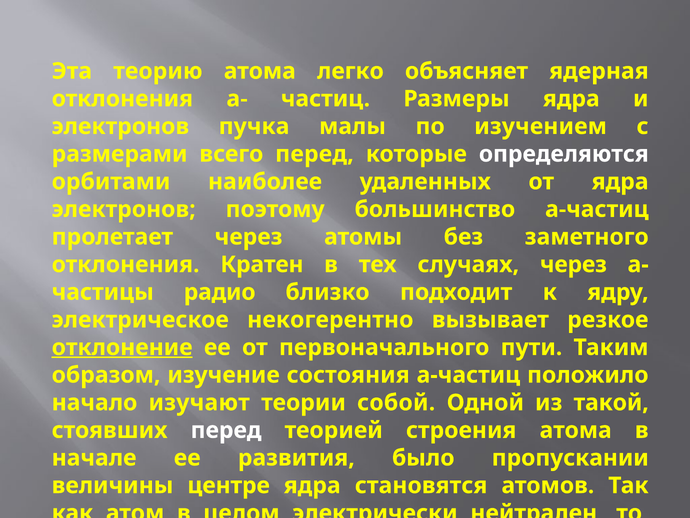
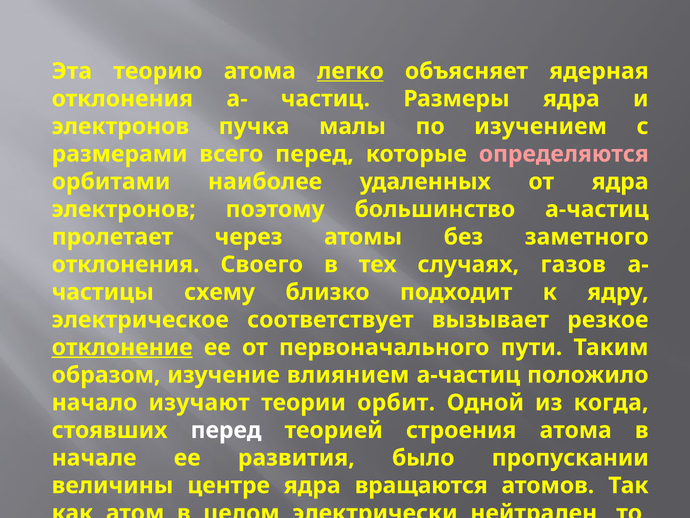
легко underline: none -> present
определяются colour: white -> pink
Кратен: Кратен -> Своего
случаях через: через -> газов
радио: радио -> схему
некогерентно: некогерентно -> соответствует
состояния: состояния -> влиянием
собой: собой -> орбит
такой: такой -> когда
становятся: становятся -> вращаются
